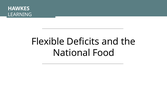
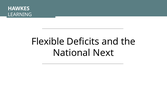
Food: Food -> Next
